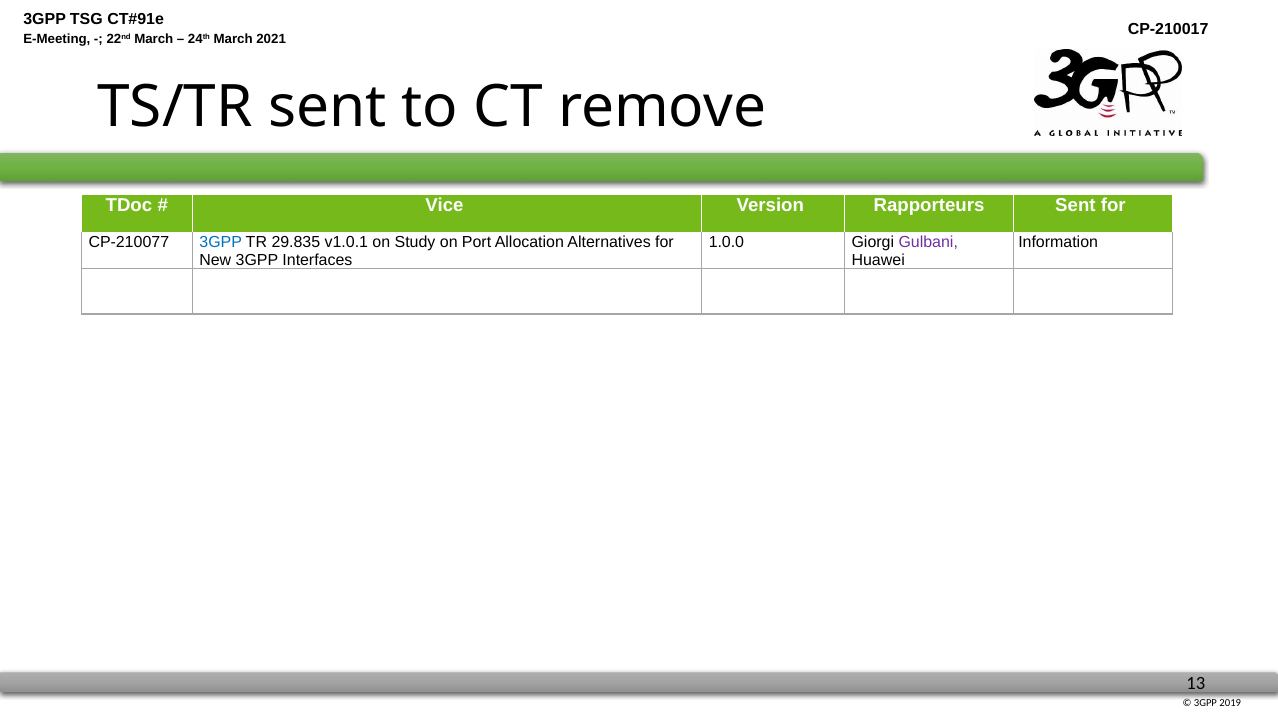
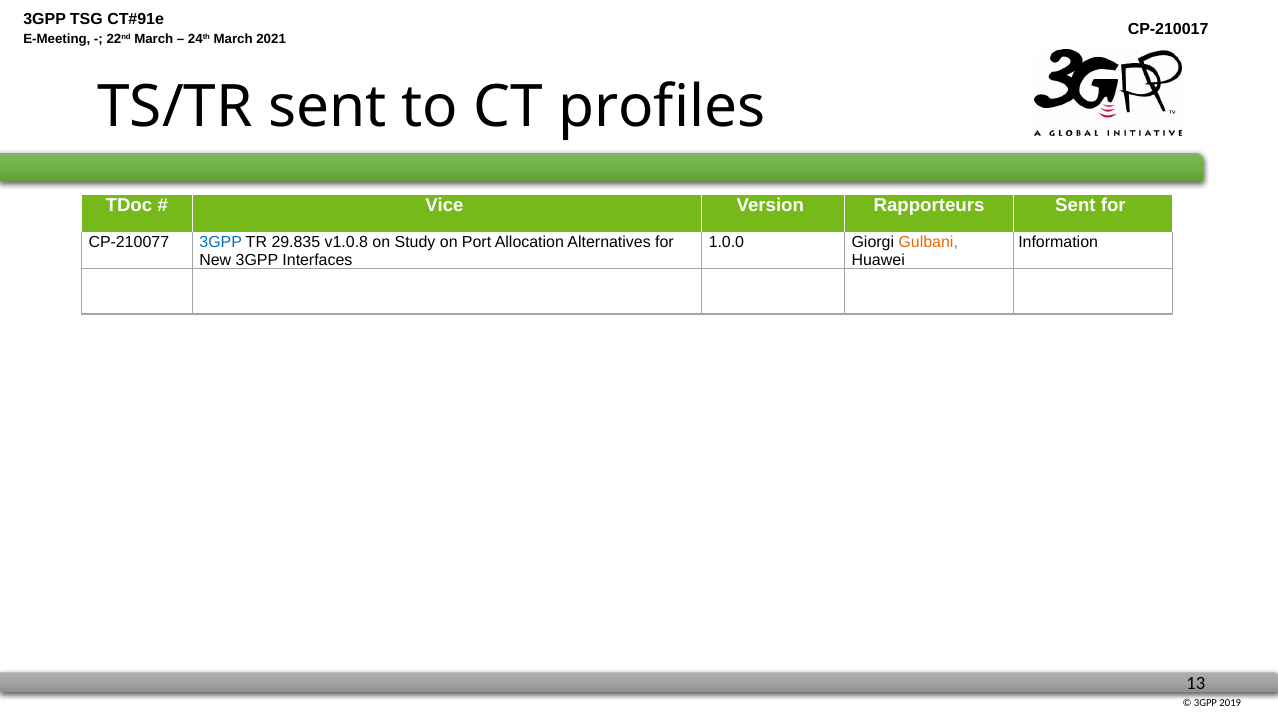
remove: remove -> profiles
v1.0.1: v1.0.1 -> v1.0.8
Gulbani colour: purple -> orange
